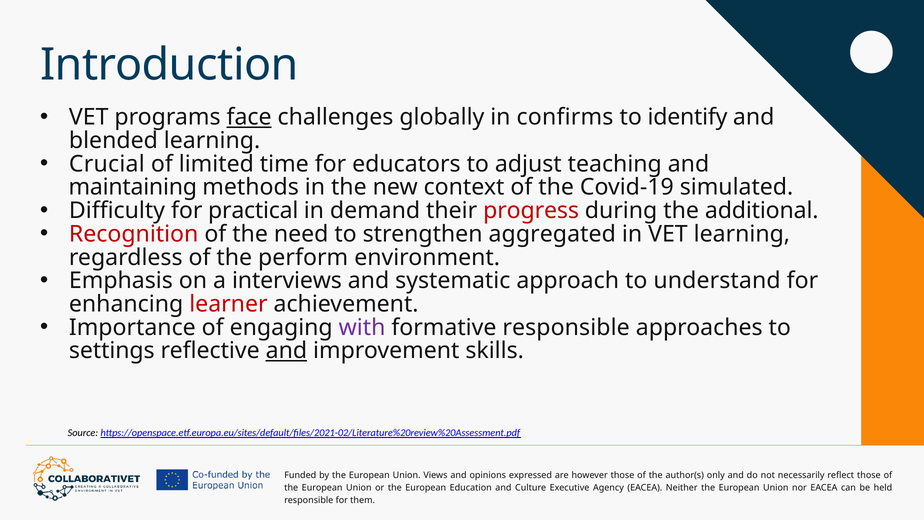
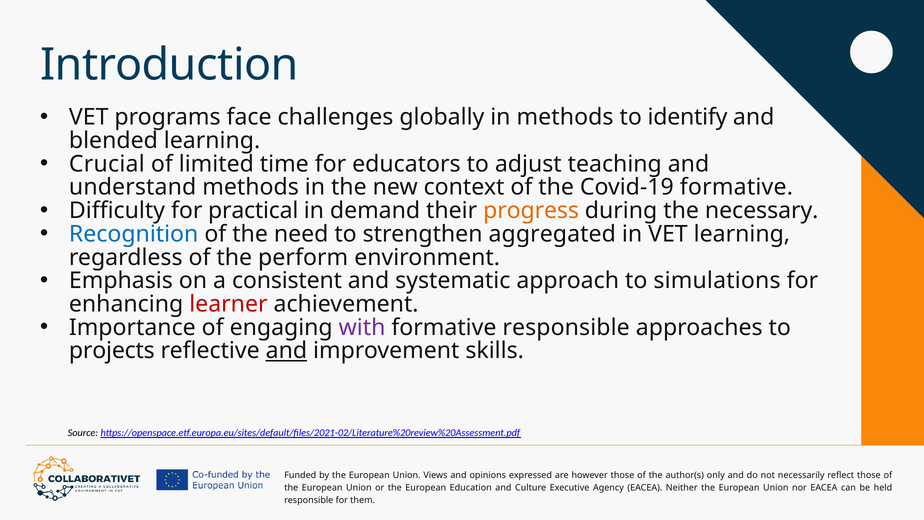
face underline: present -> none
in confirms: confirms -> methods
maintaining: maintaining -> understand
Covid-19 simulated: simulated -> formative
progress colour: red -> orange
additional: additional -> necessary
Recognition colour: red -> blue
interviews: interviews -> consistent
understand: understand -> simulations
settings: settings -> projects
